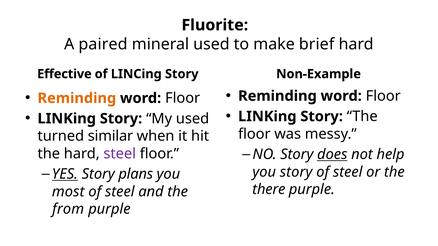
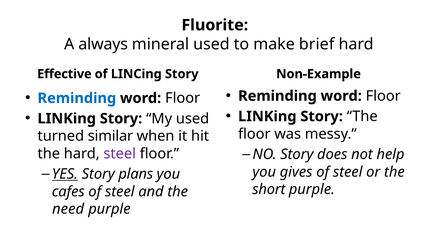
paired: paired -> always
Reminding at (77, 98) colour: orange -> blue
does underline: present -> none
you story: story -> gives
there: there -> short
most: most -> cafes
from: from -> need
